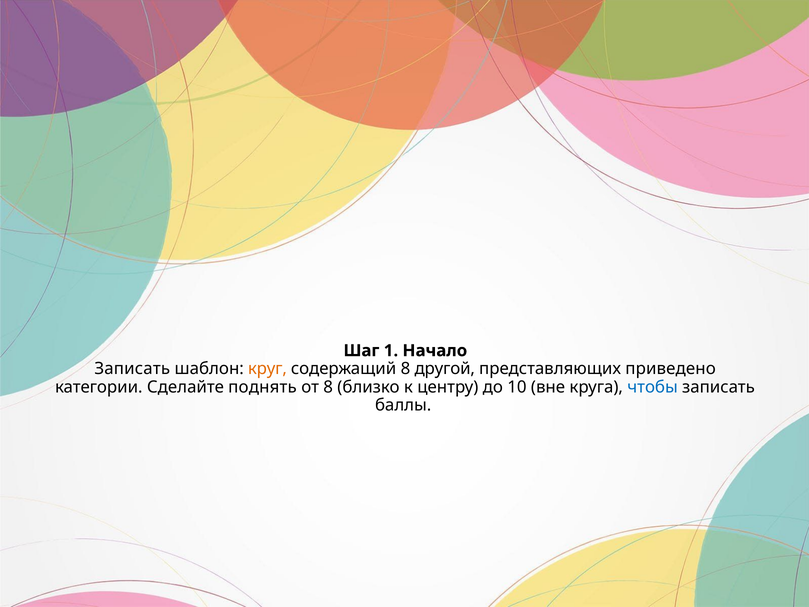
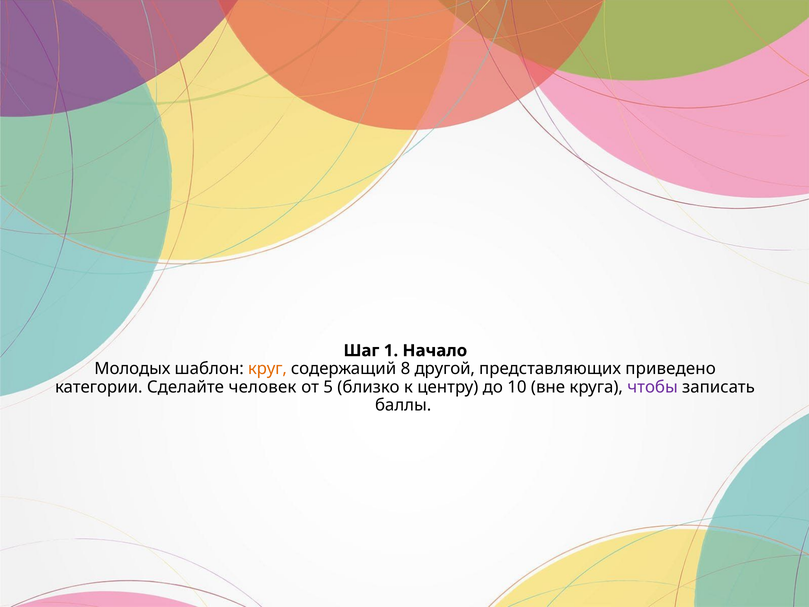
Записать at (132, 369): Записать -> Молодых
поднять: поднять -> человек
от 8: 8 -> 5
чтобы colour: blue -> purple
